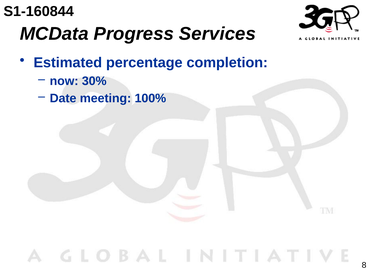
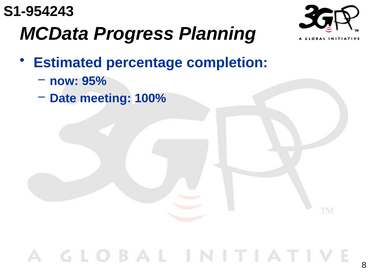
S1-160844: S1-160844 -> S1-954243
Services: Services -> Planning
30%: 30% -> 95%
